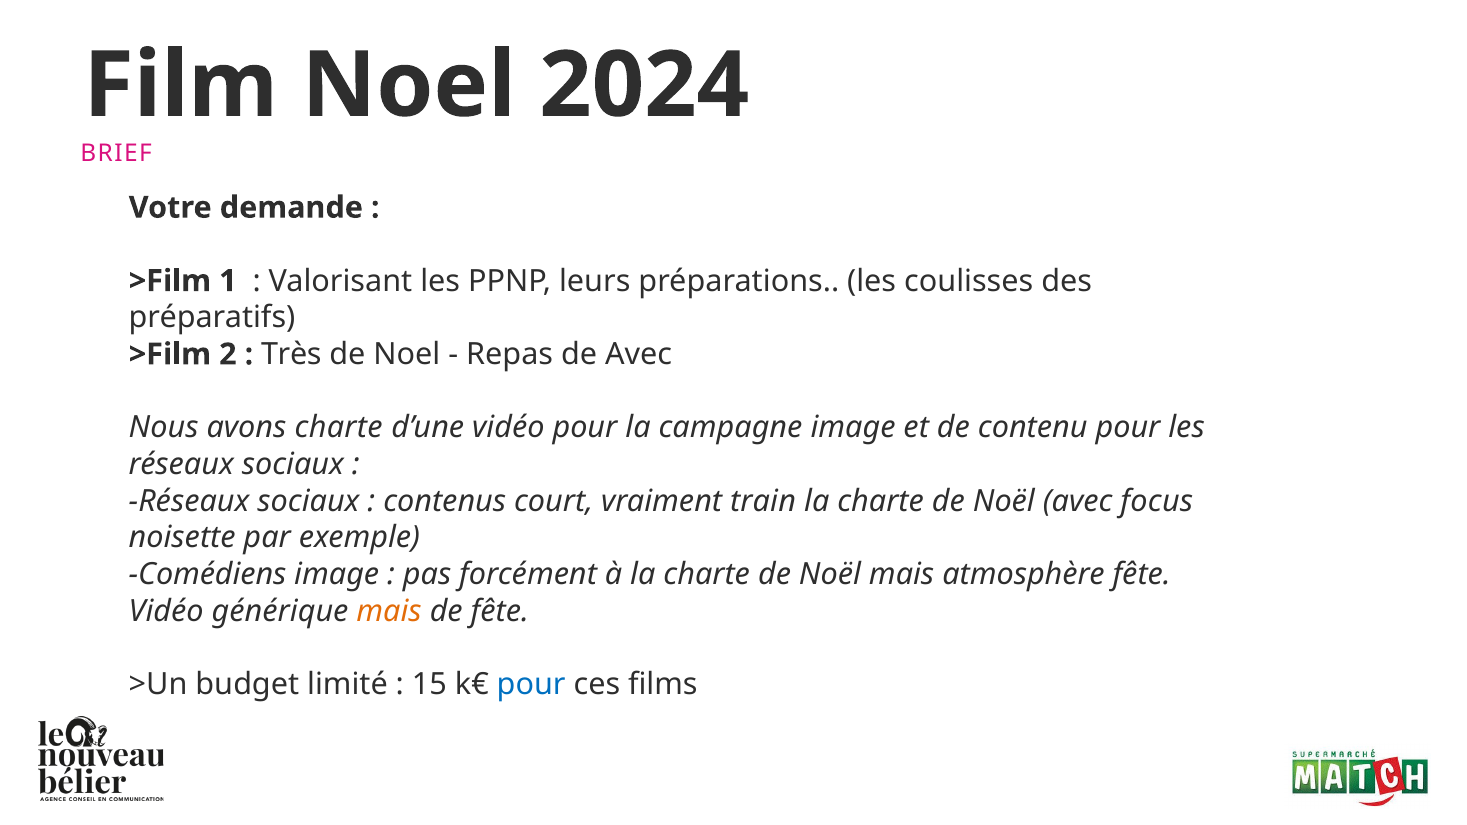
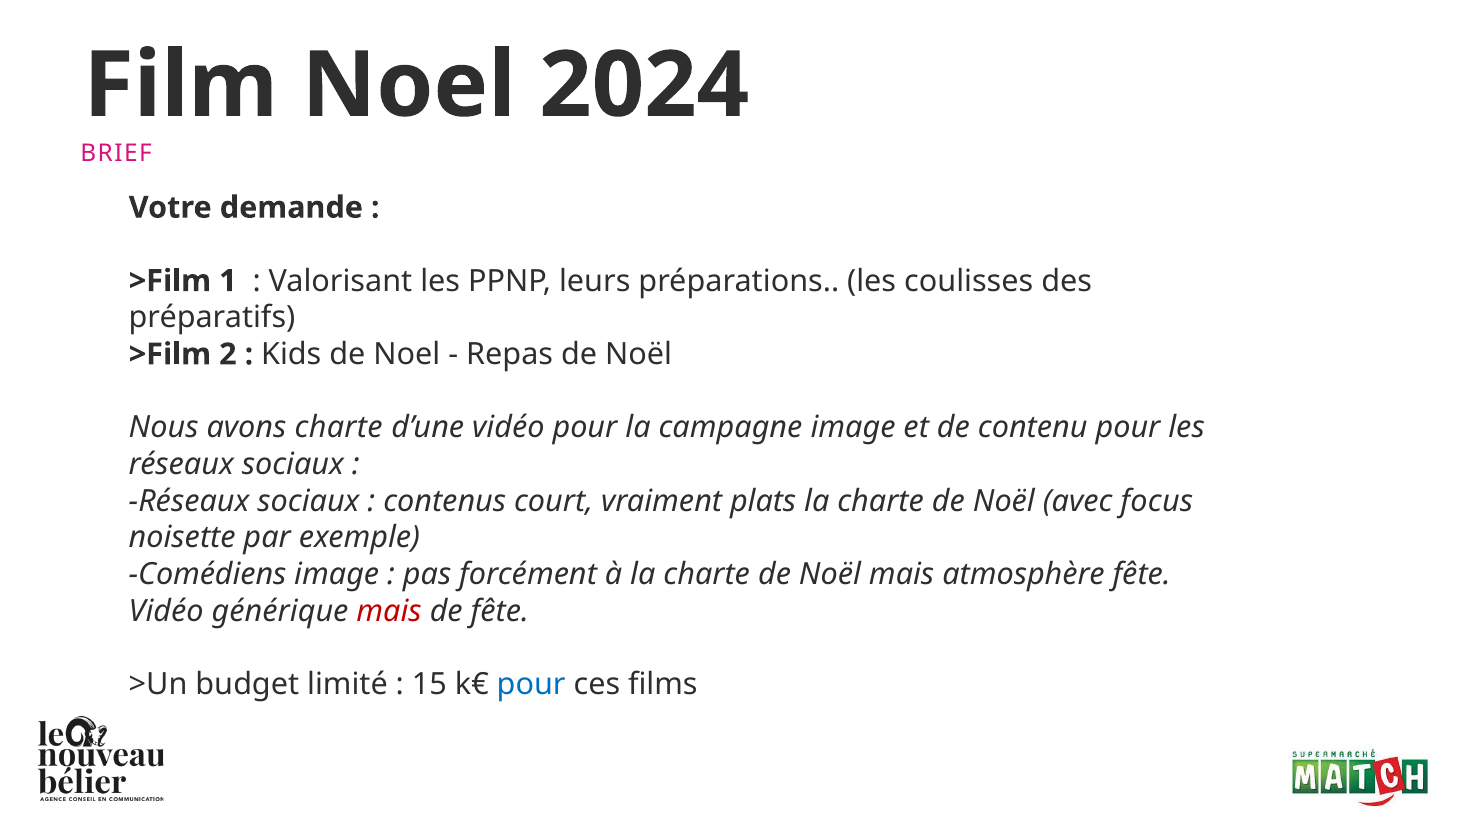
Très: Très -> Kids
Repas de Avec: Avec -> Noël
train: train -> plats
mais at (389, 611) colour: orange -> red
